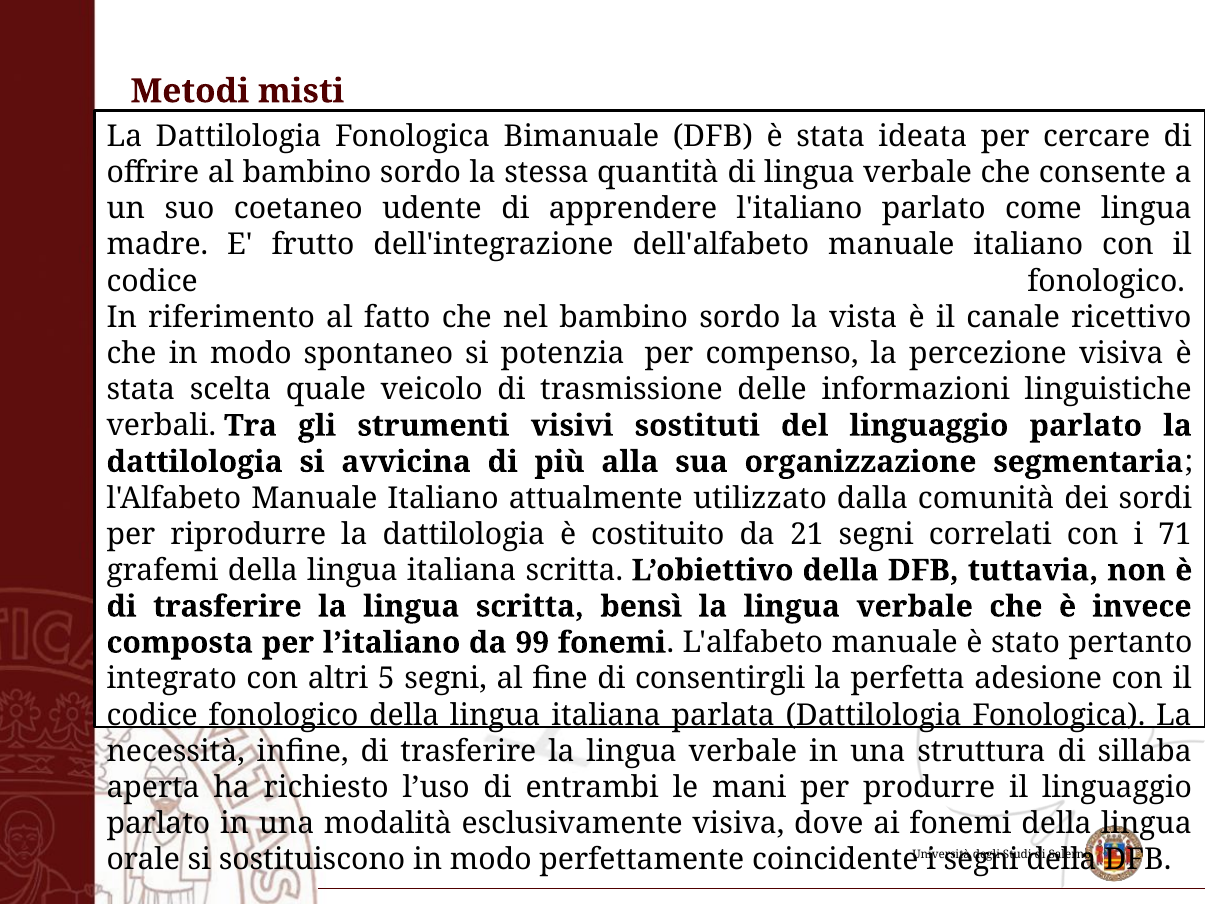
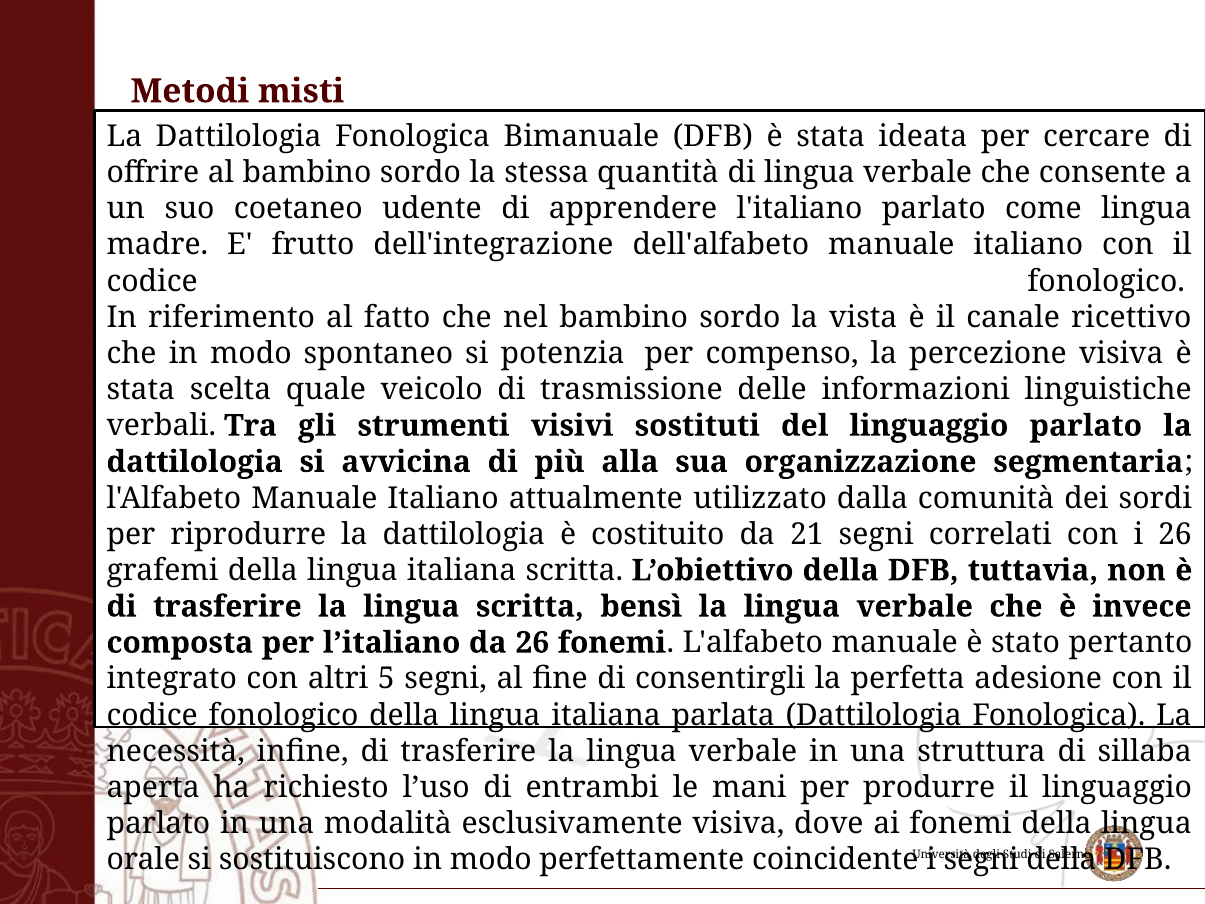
i 71: 71 -> 26
da 99: 99 -> 26
